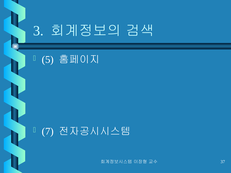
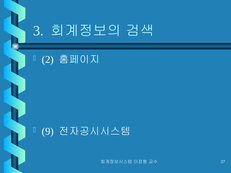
5: 5 -> 2
7: 7 -> 9
